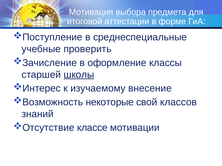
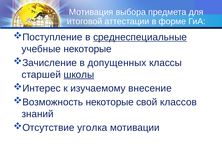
среднеспециальные underline: none -> present
учебные проверить: проверить -> некоторые
оформление: оформление -> допущенных
классе: классе -> уголка
